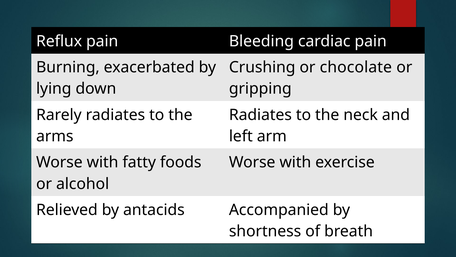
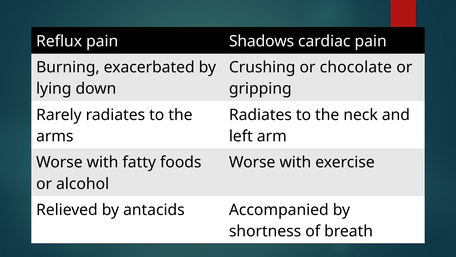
Bleeding: Bleeding -> Shadows
